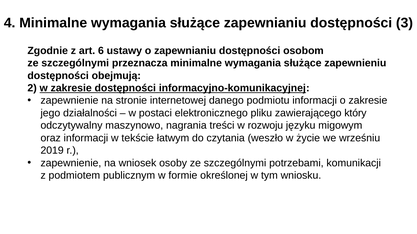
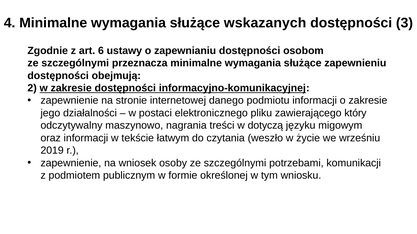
służące zapewnianiu: zapewnianiu -> wskazanych
rozwoju: rozwoju -> dotyczą
